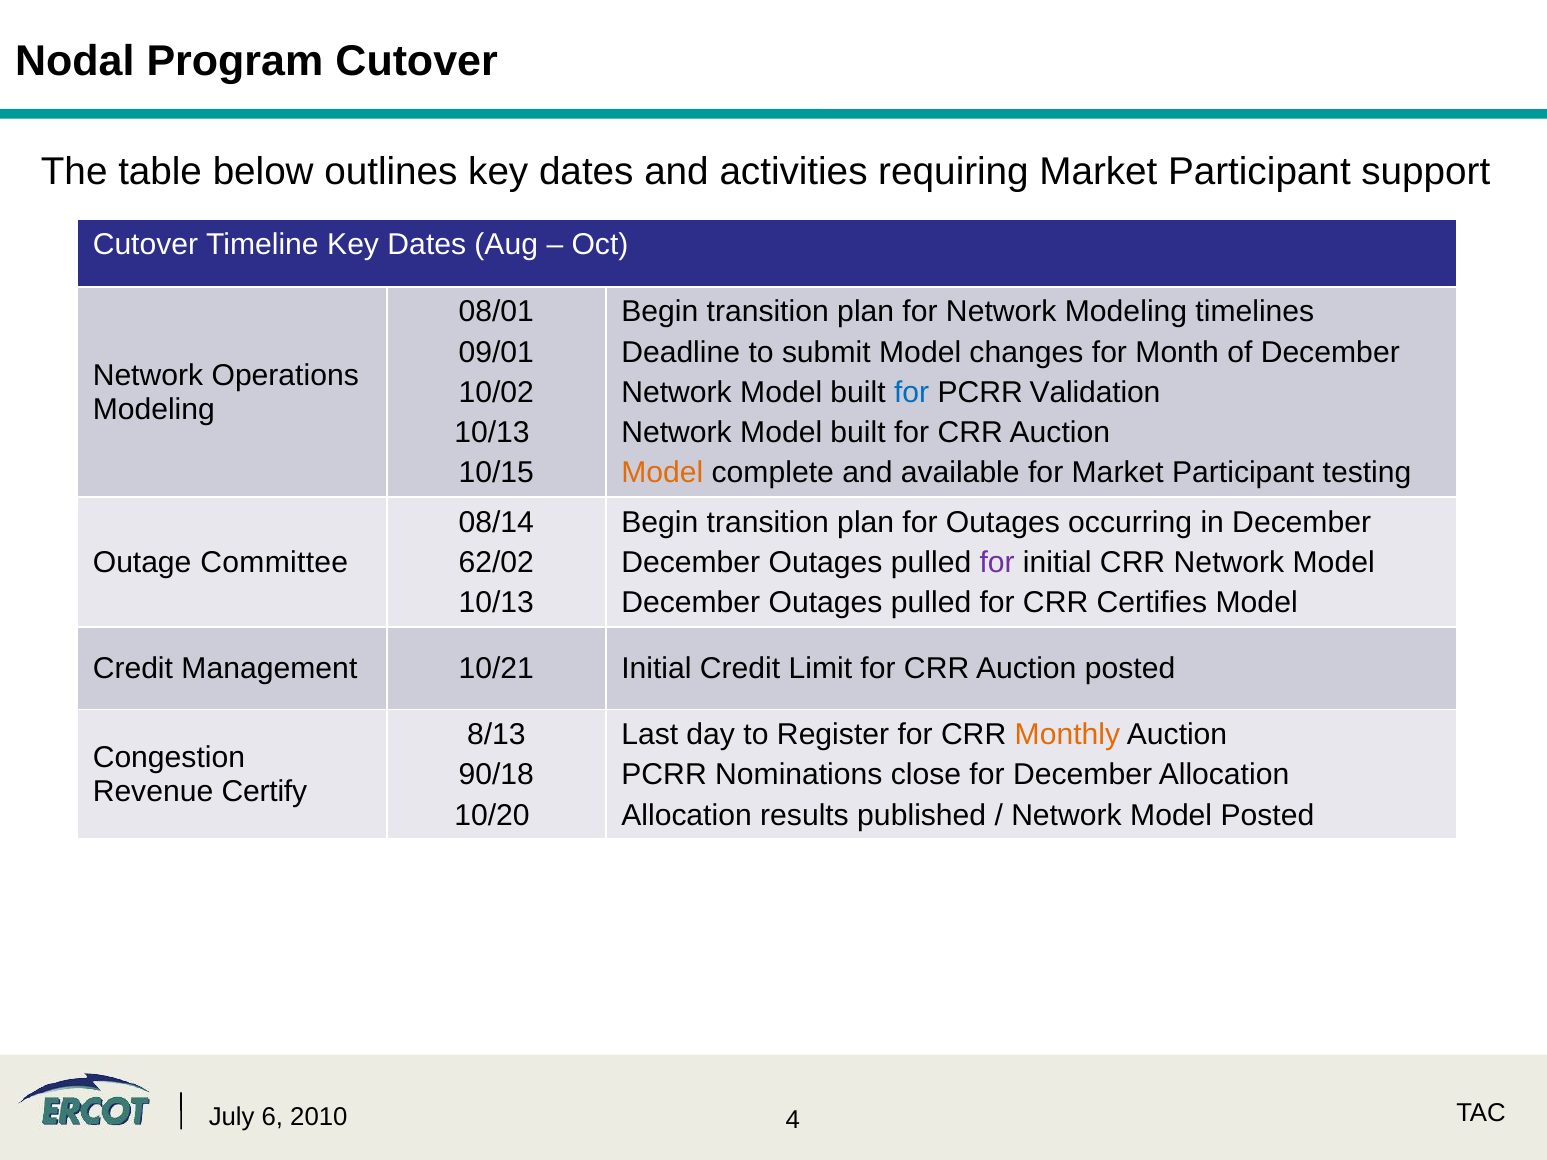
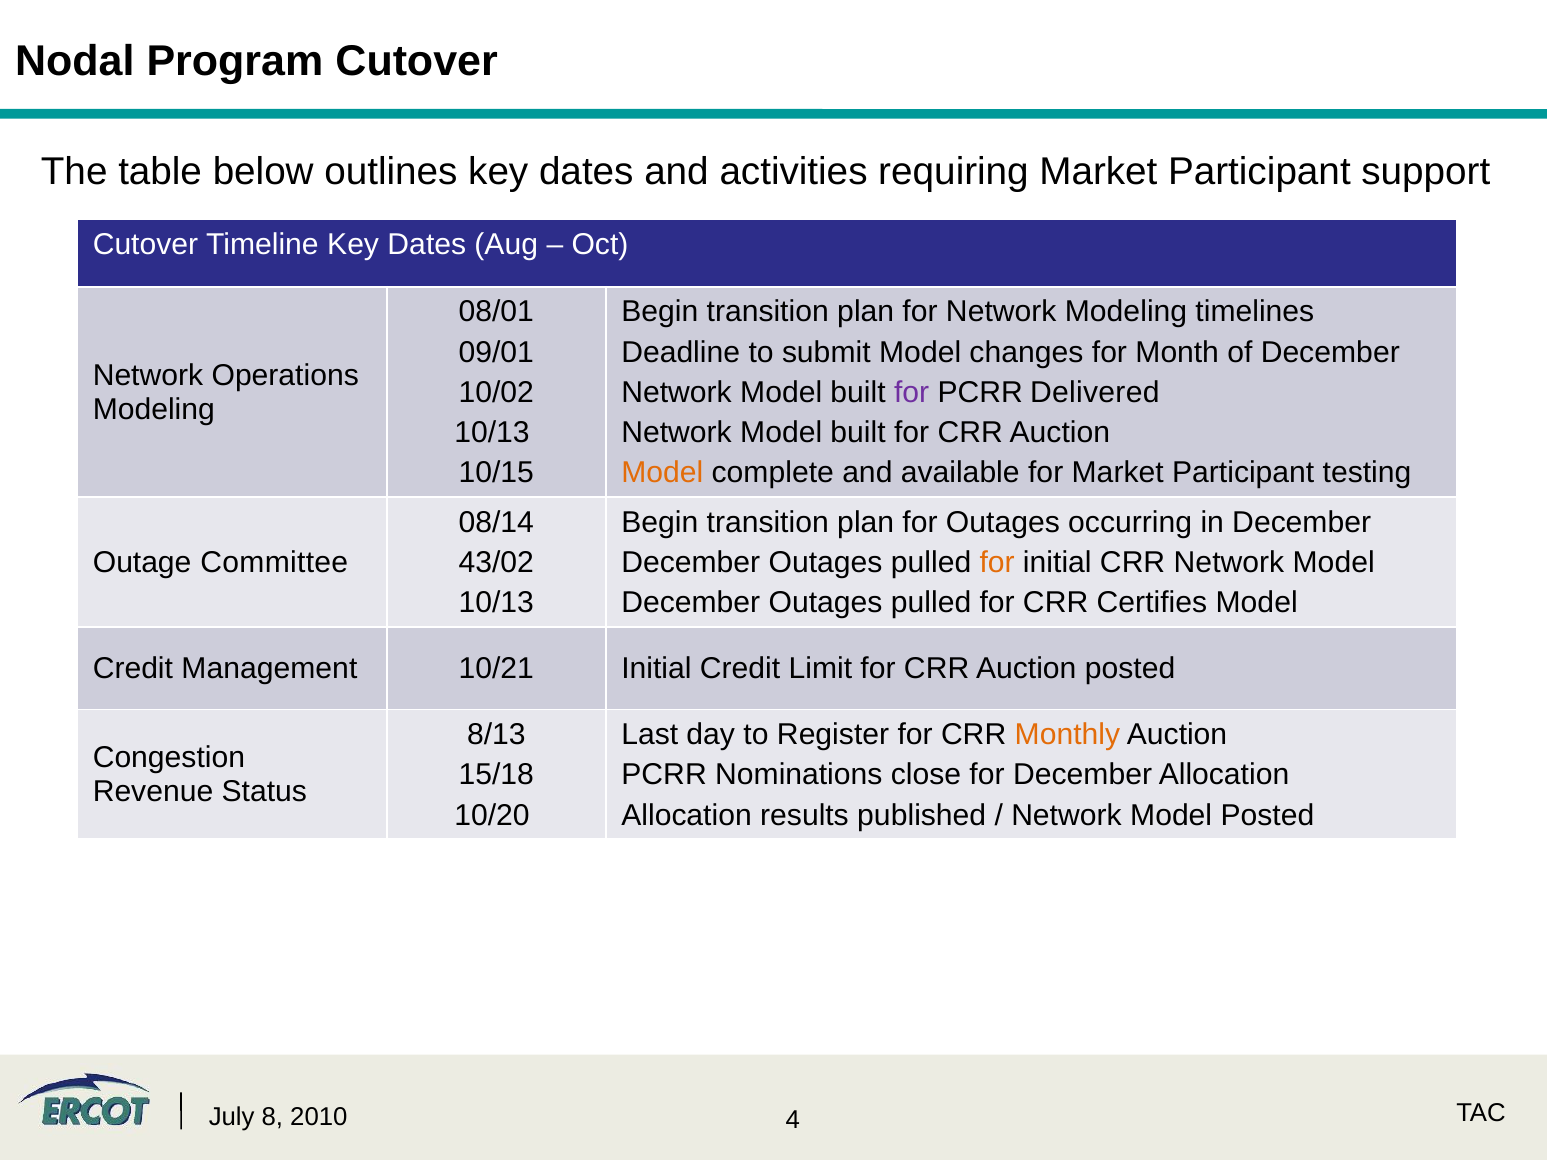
for at (912, 393) colour: blue -> purple
Validation: Validation -> Delivered
62/02: 62/02 -> 43/02
for at (997, 563) colour: purple -> orange
90/18: 90/18 -> 15/18
Certify: Certify -> Status
6: 6 -> 8
